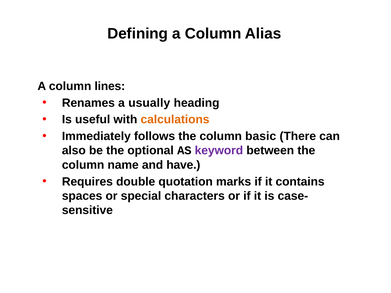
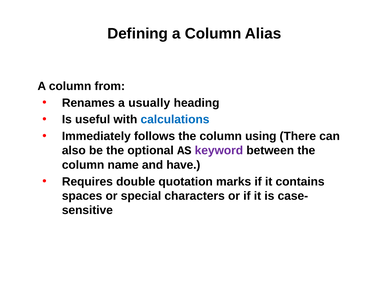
lines: lines -> from
calculations colour: orange -> blue
basic: basic -> using
